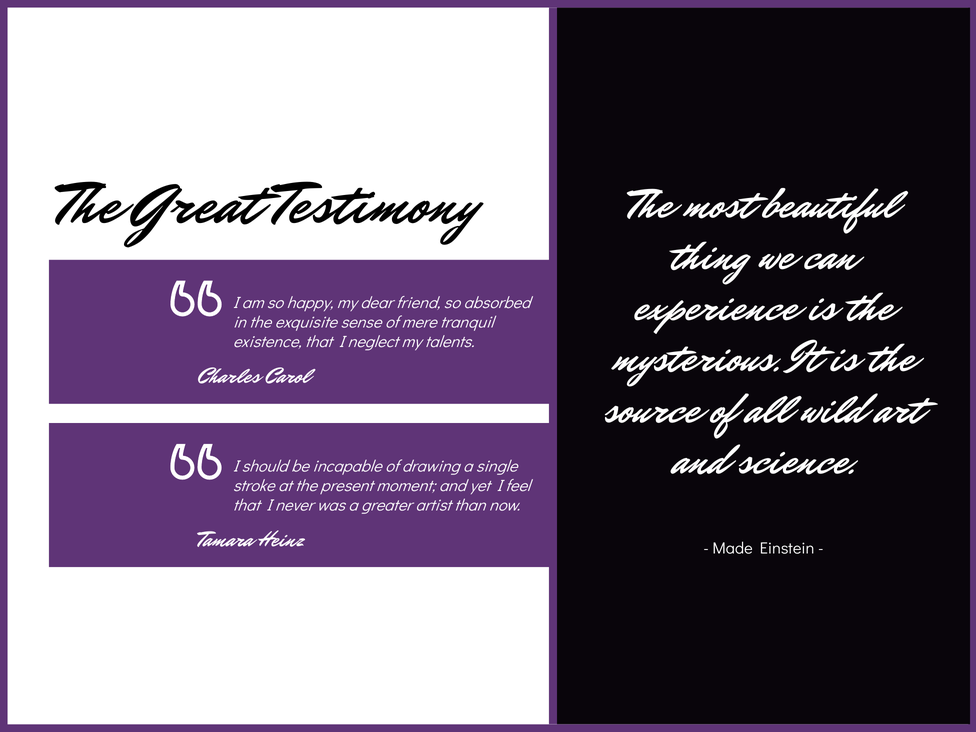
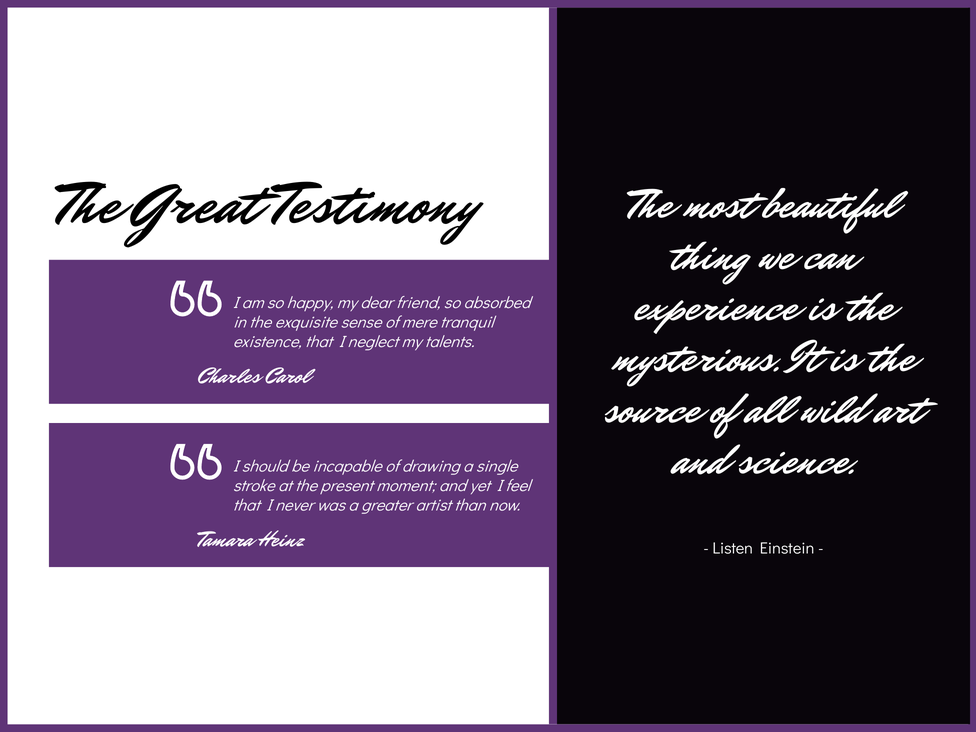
Made: Made -> Listen
